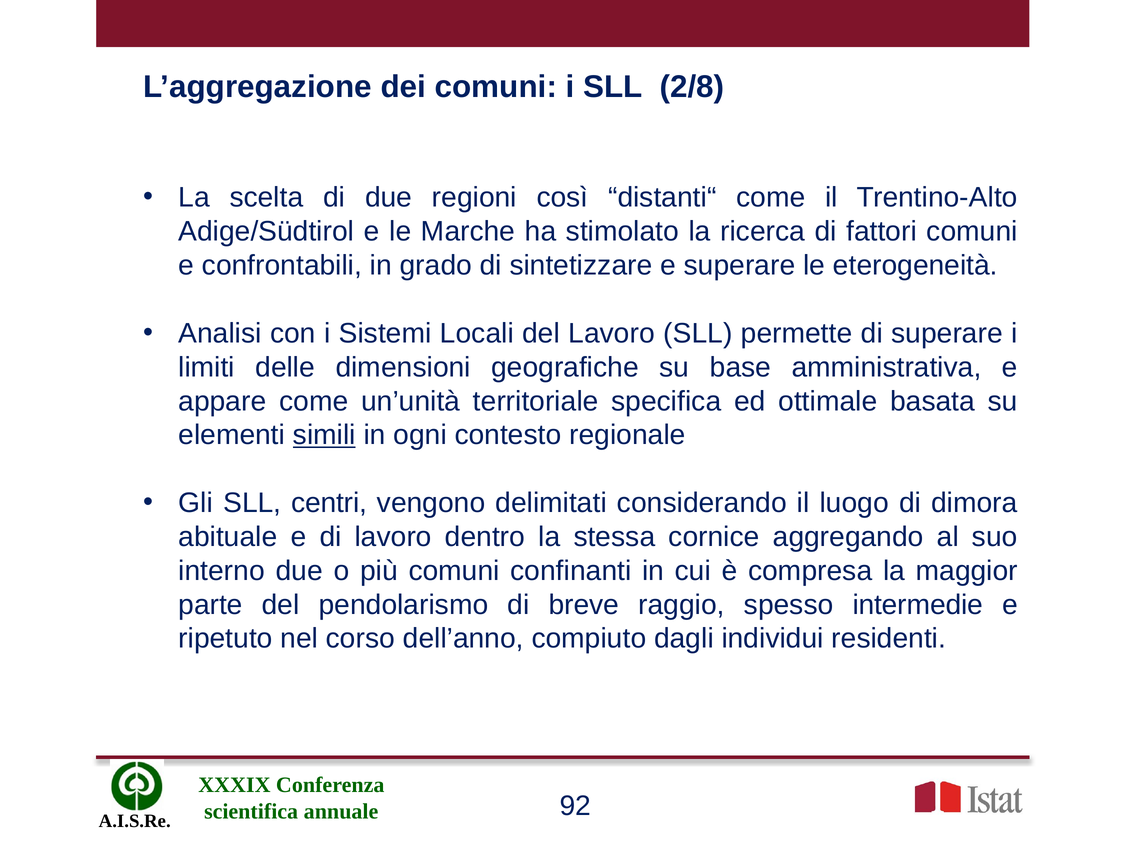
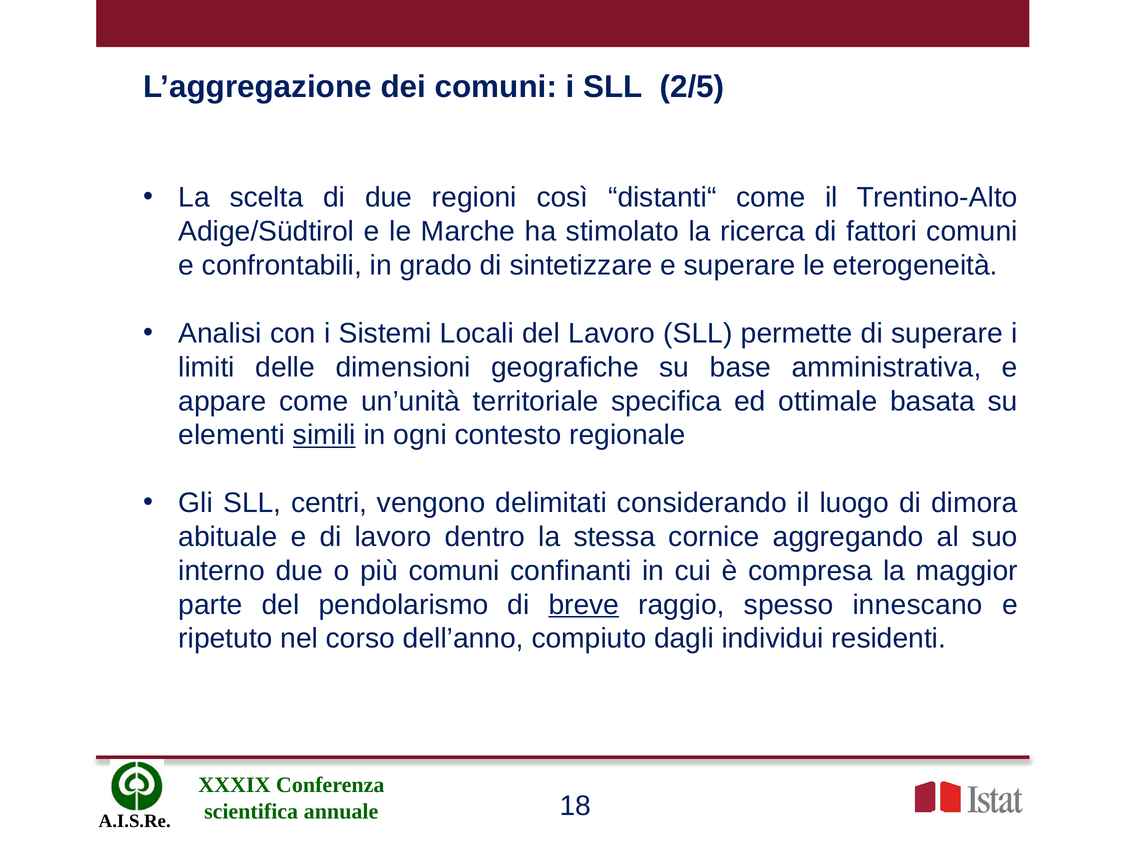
2/8: 2/8 -> 2/5
breve underline: none -> present
intermedie: intermedie -> innescano
92: 92 -> 18
